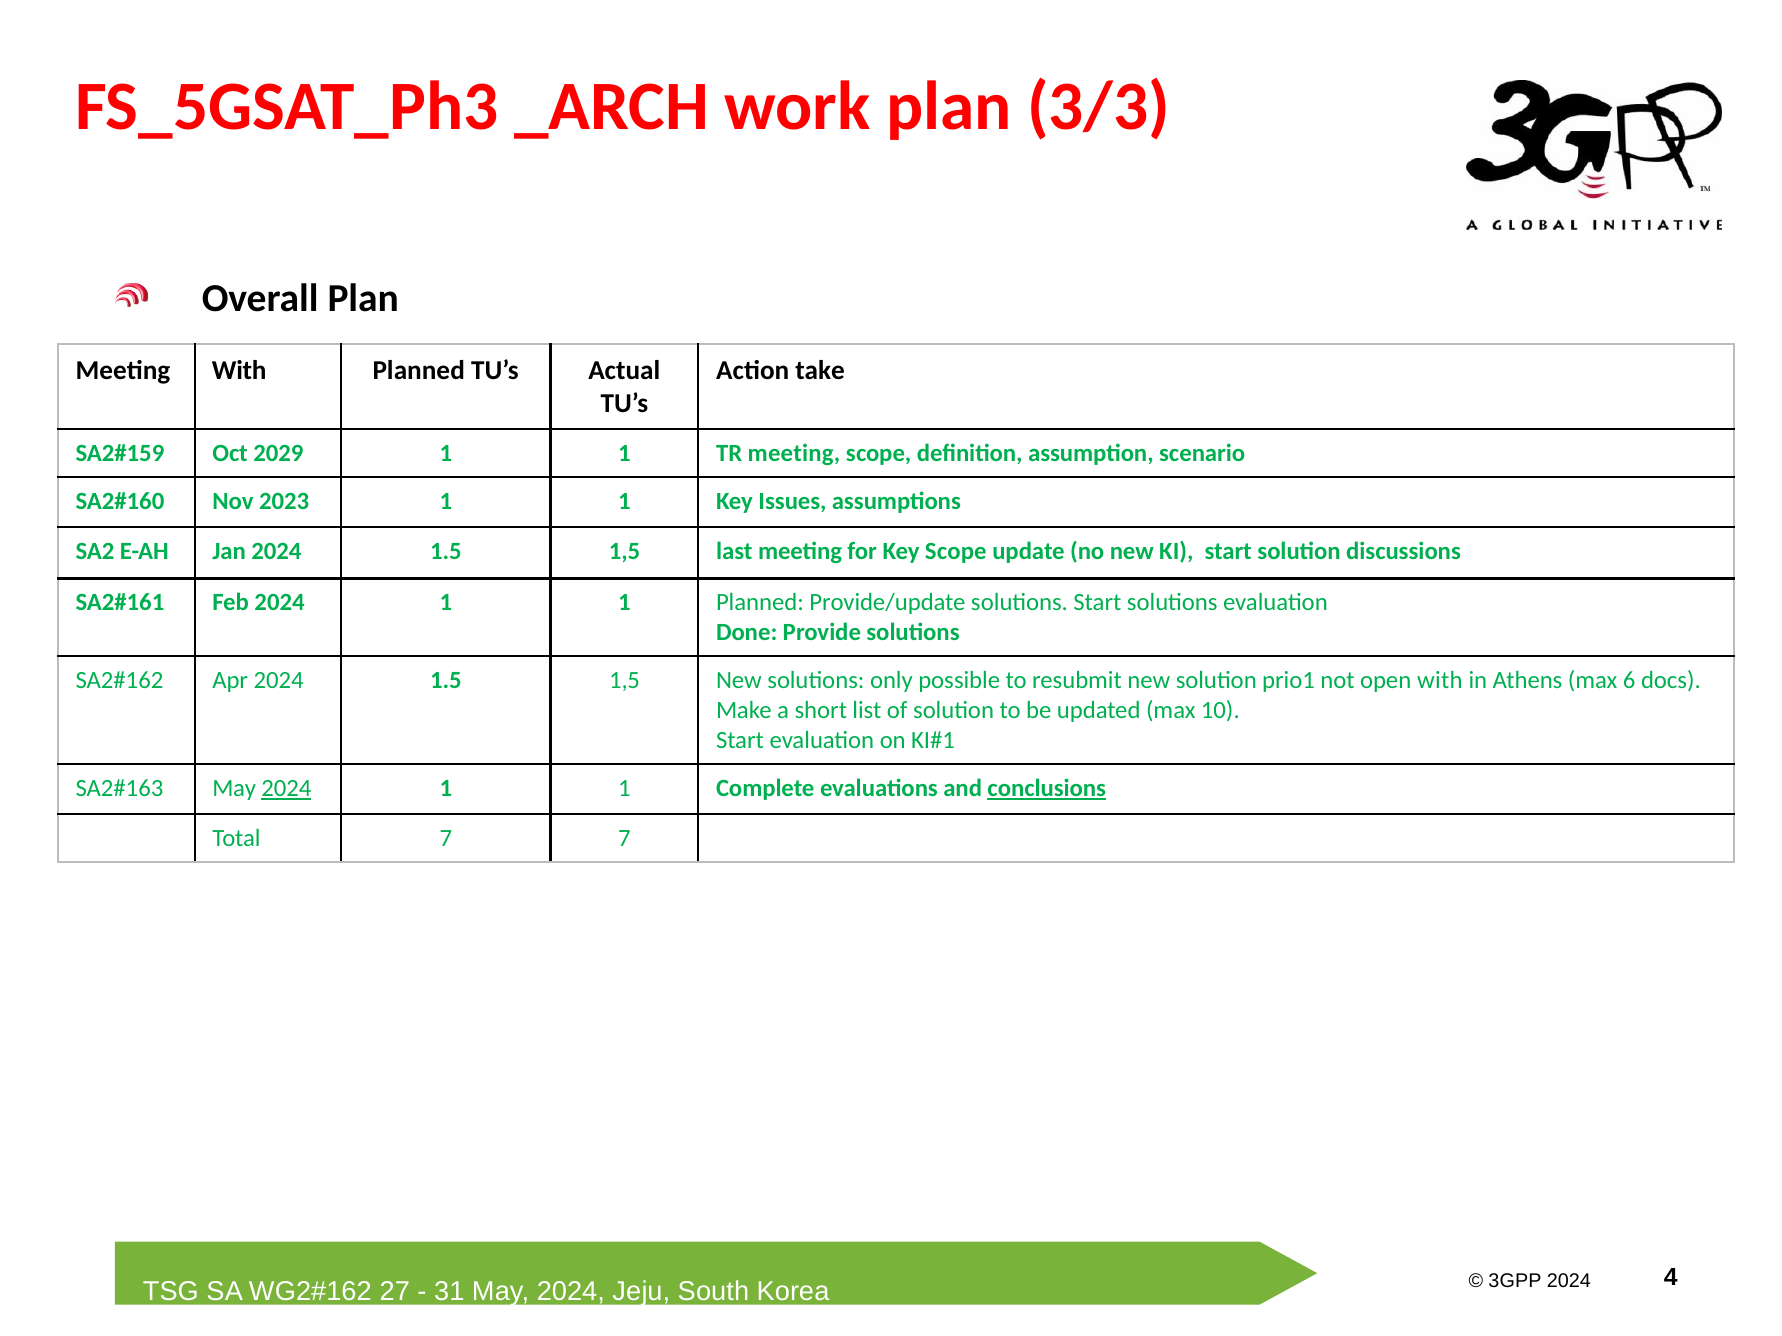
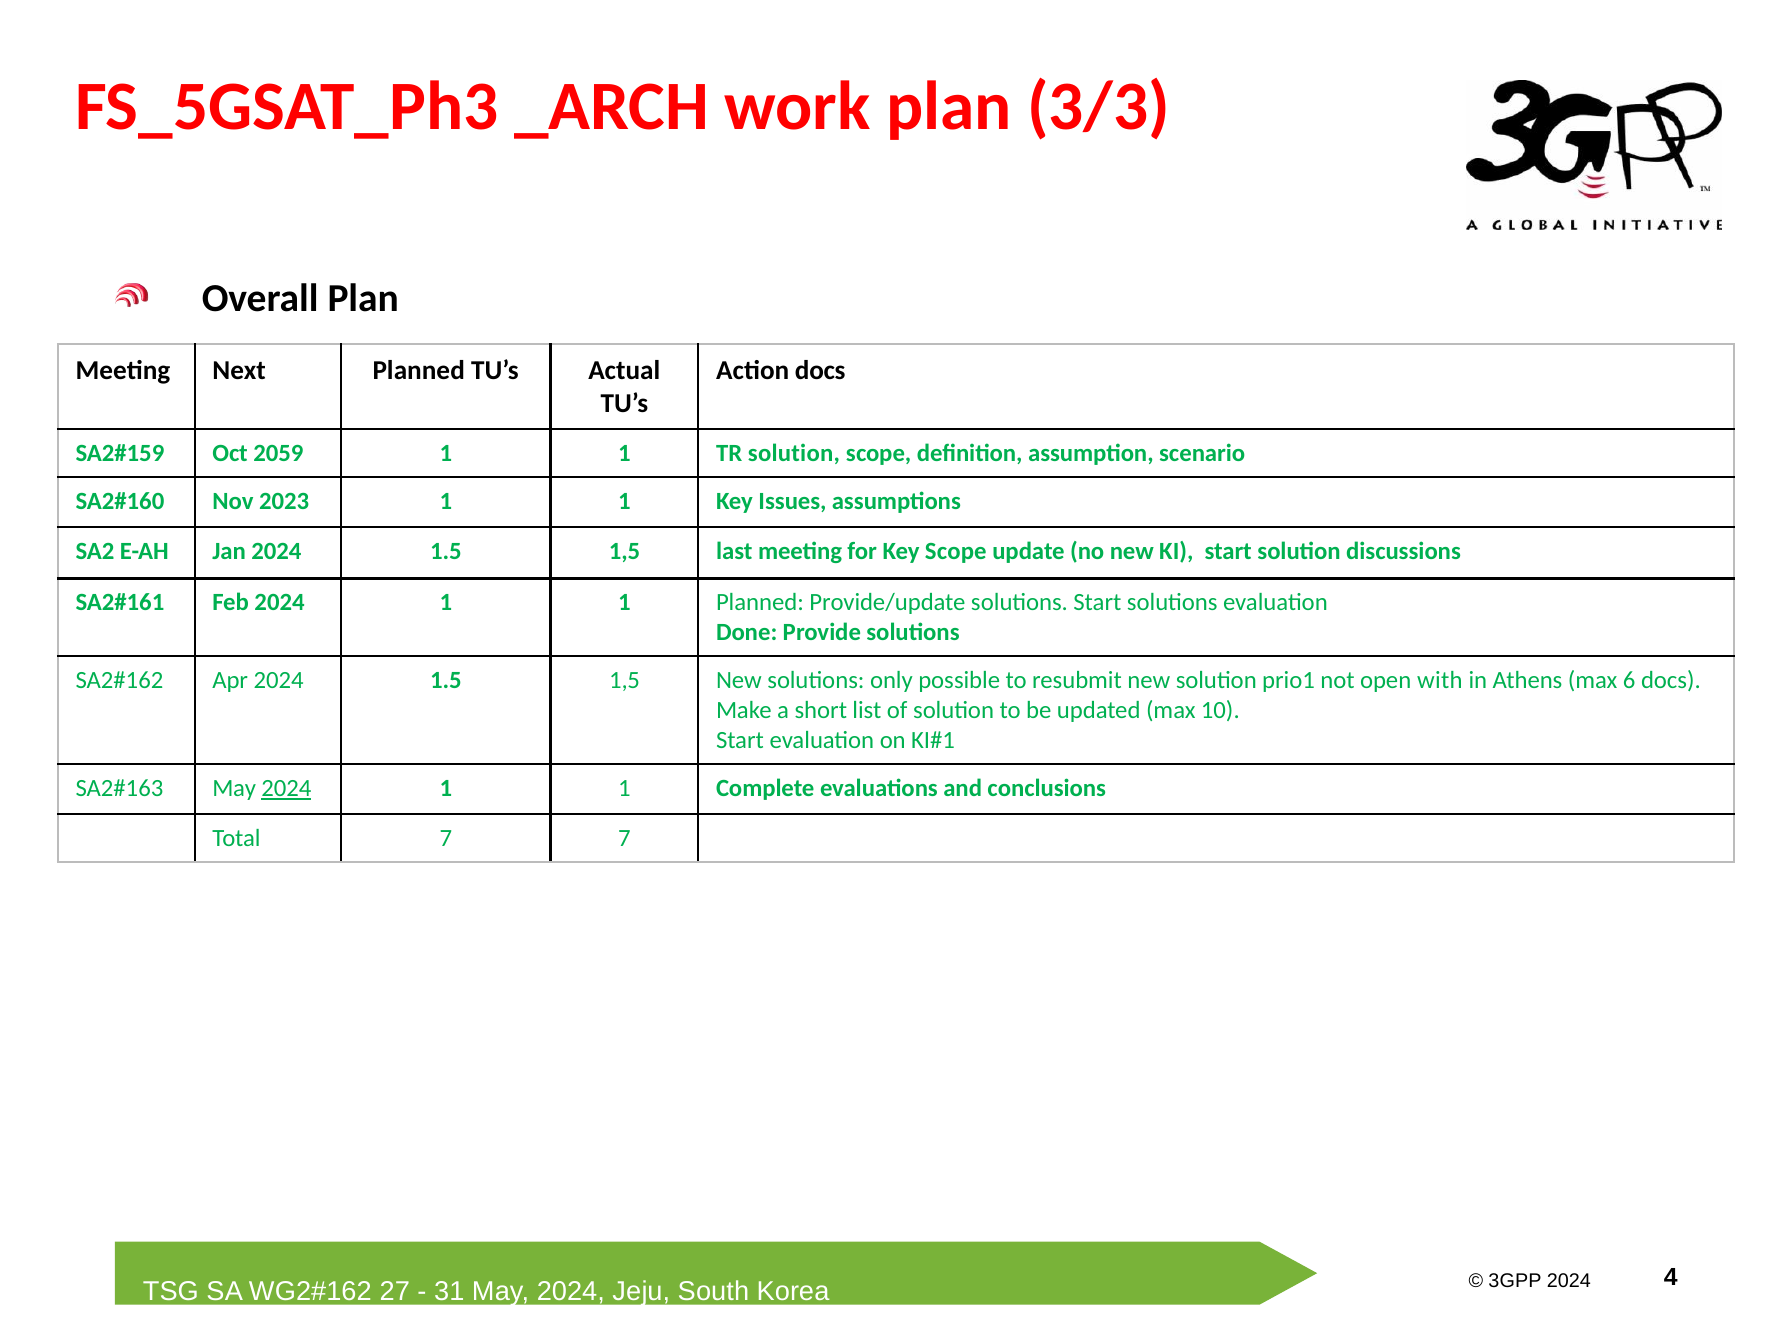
Meeting With: With -> Next
Action take: take -> docs
2029: 2029 -> 2059
TR meeting: meeting -> solution
conclusions underline: present -> none
